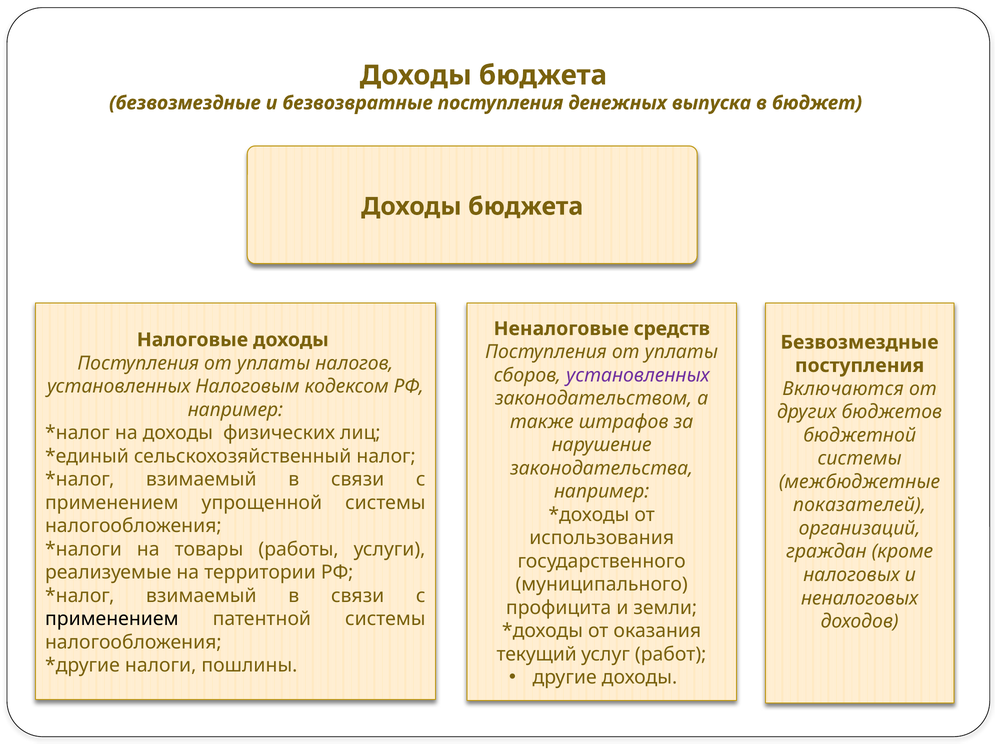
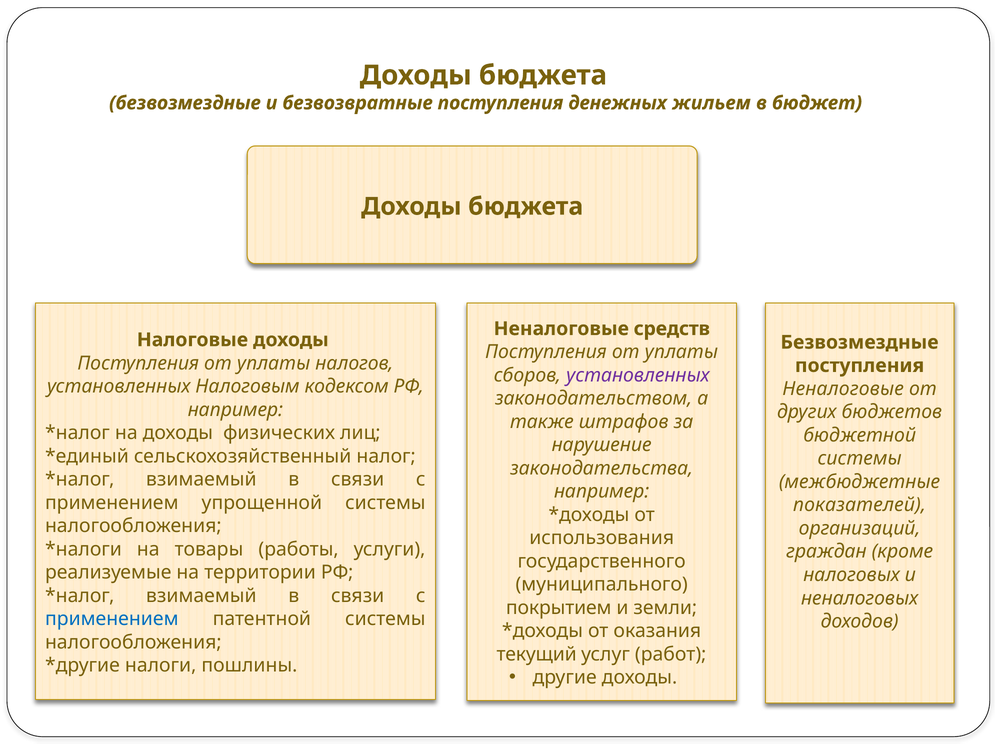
выпуска: выпуска -> жильем
Включаются at (843, 389): Включаются -> Неналоговые
профицита: профицита -> покрытием
применением at (112, 620) colour: black -> blue
